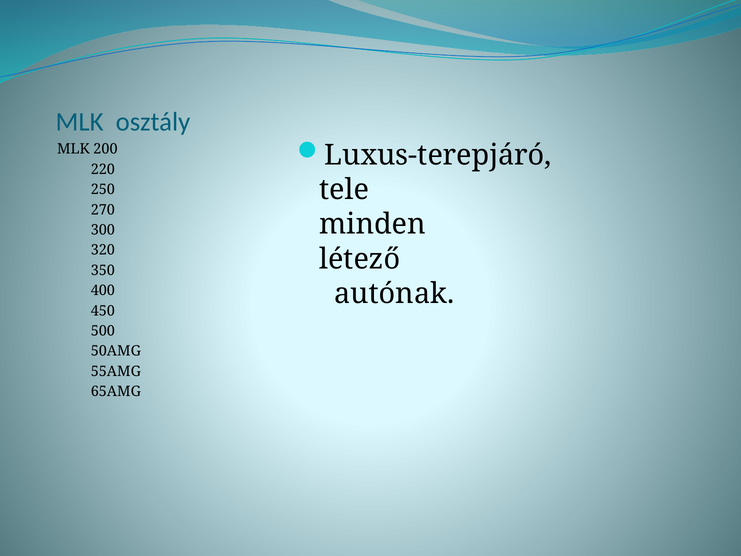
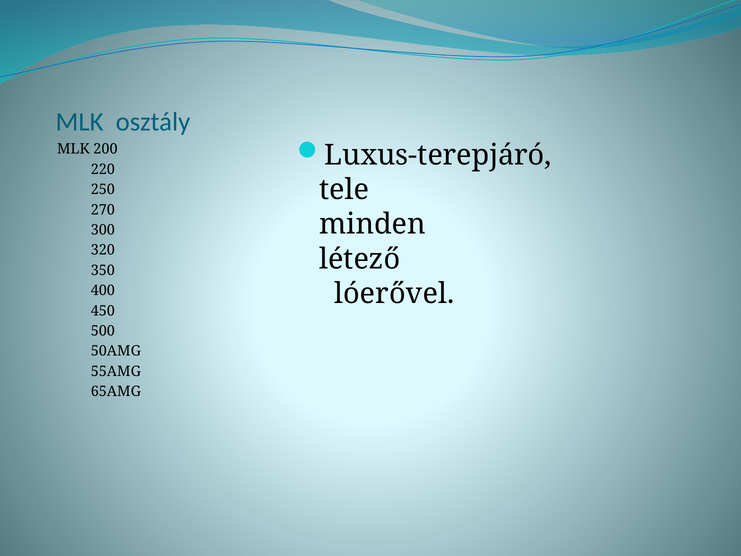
autónak: autónak -> lóerővel
